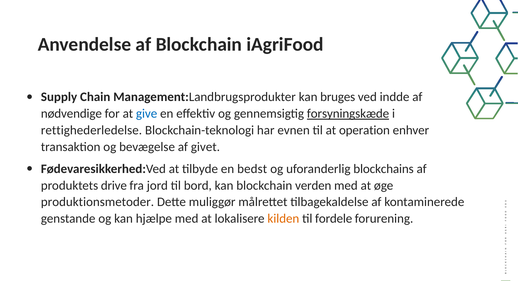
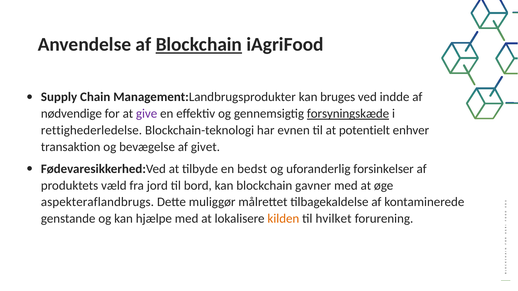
Blockchain at (199, 45) underline: none -> present
give colour: blue -> purple
operation: operation -> potentielt
blockchains: blockchains -> forsinkelser
drive: drive -> væld
verden: verden -> gavner
produktionsmetoder: produktionsmetoder -> aspekteraflandbrugs
fordele: fordele -> hvilket
